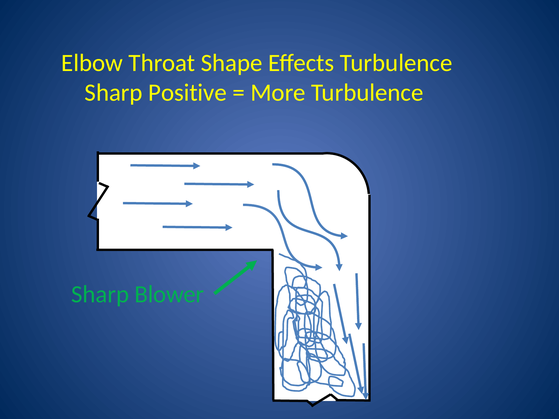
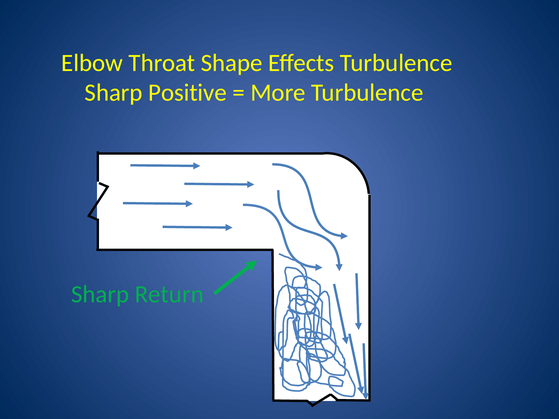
Blower: Blower -> Return
